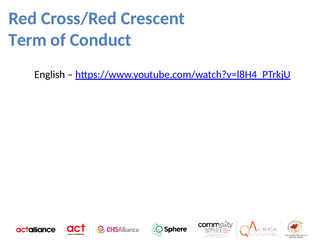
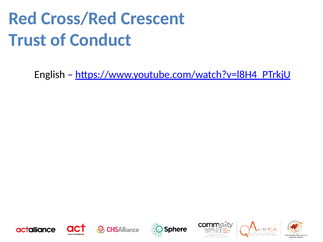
Term: Term -> Trust
